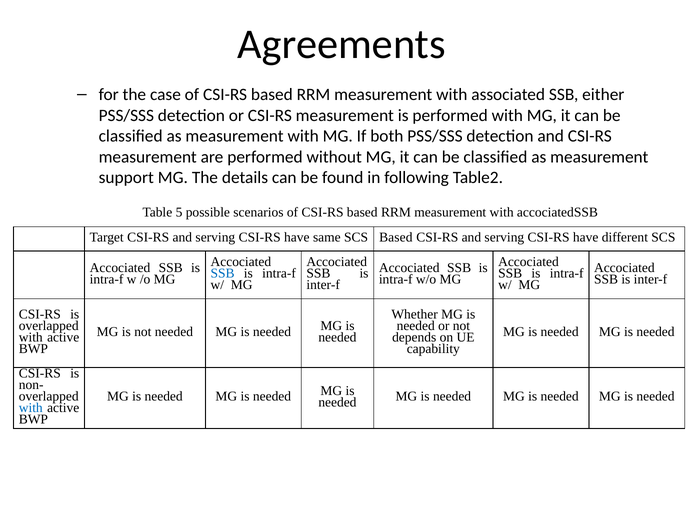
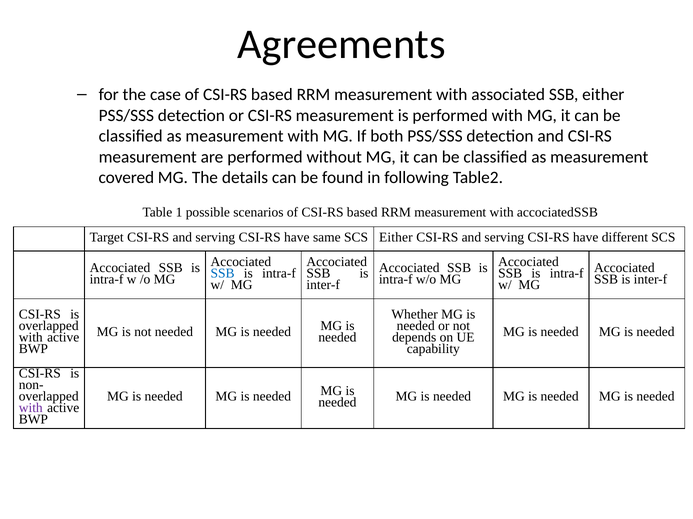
support: support -> covered
5: 5 -> 1
SCS Based: Based -> Either
with at (31, 409) colour: blue -> purple
